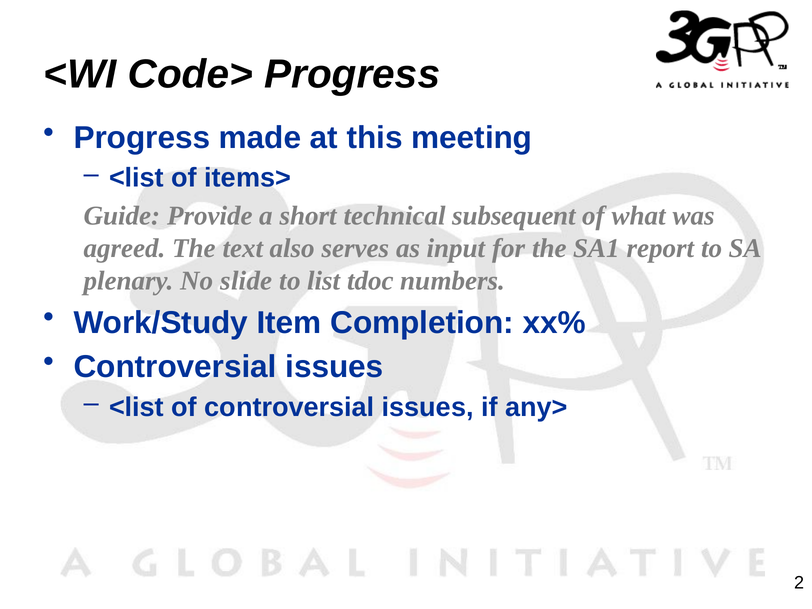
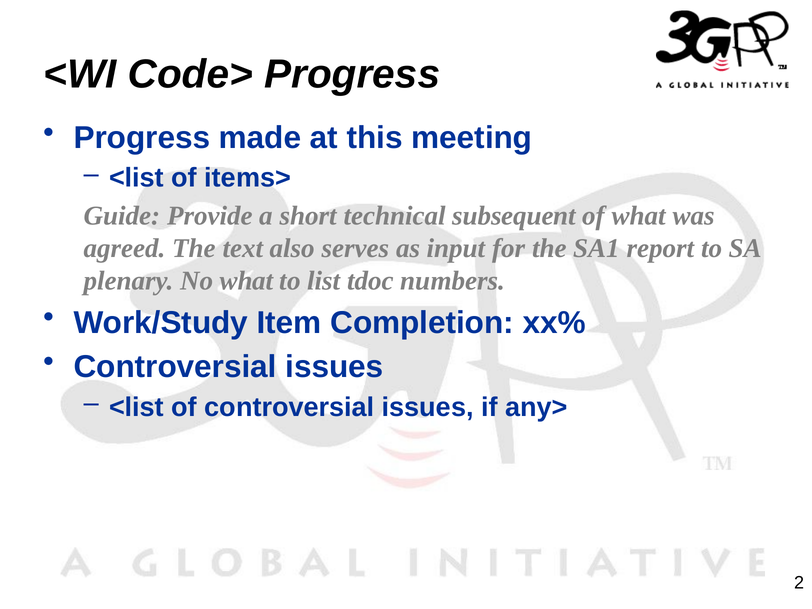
No slide: slide -> what
